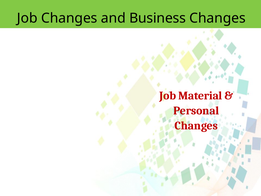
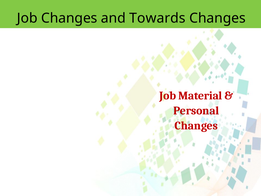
Business: Business -> Towards
